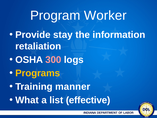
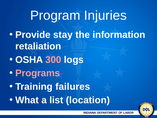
Worker: Worker -> Injuries
Programs colour: yellow -> pink
manner: manner -> failures
effective: effective -> location
